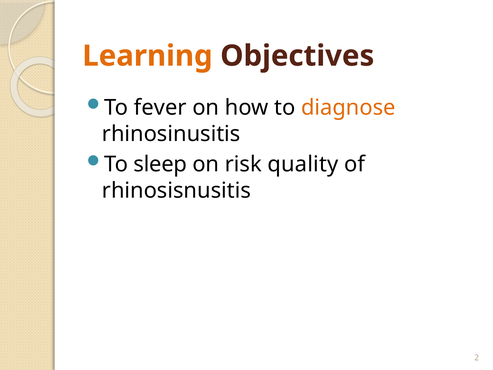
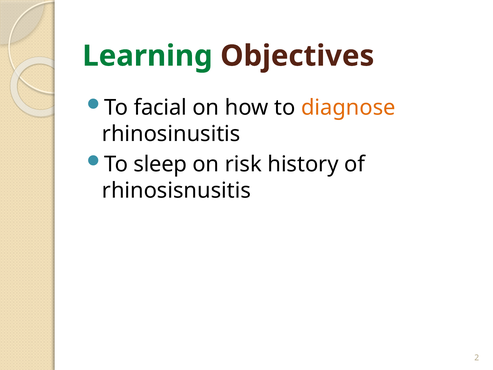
Learning colour: orange -> green
fever: fever -> facial
quality: quality -> history
